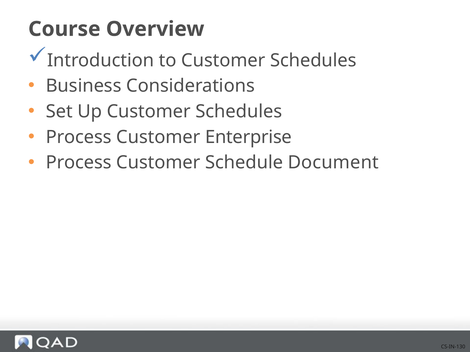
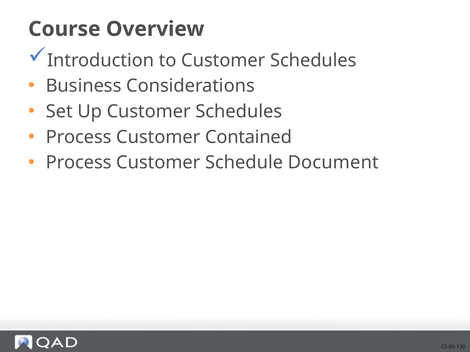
Enterprise: Enterprise -> Contained
